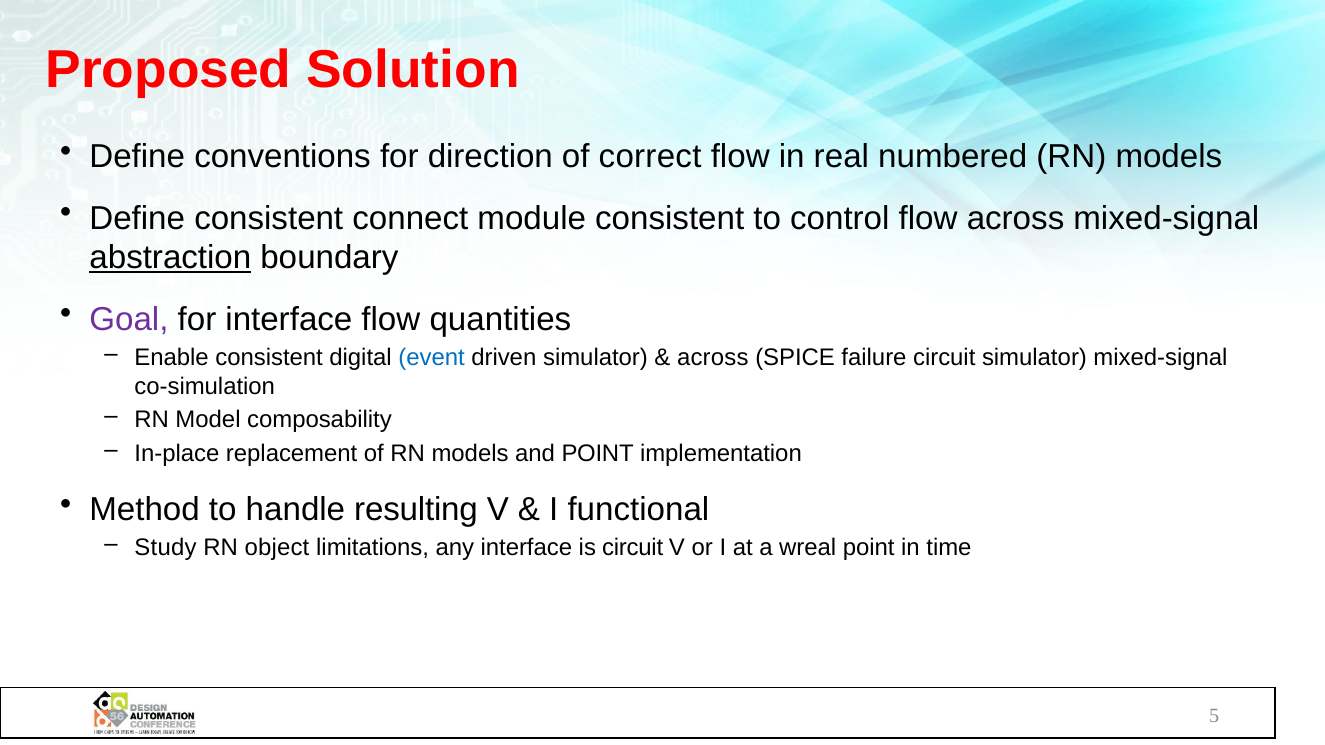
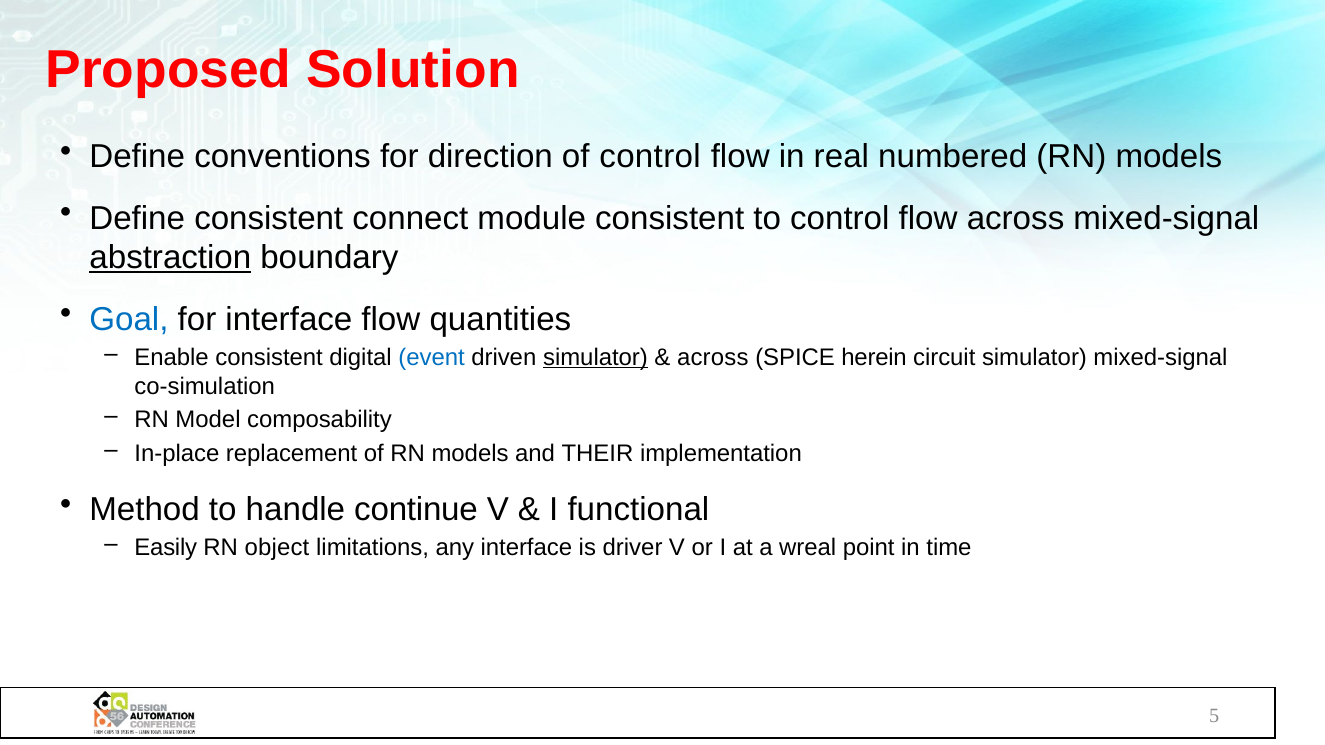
of correct: correct -> control
Goal colour: purple -> blue
simulator at (595, 358) underline: none -> present
failure: failure -> herein
and POINT: POINT -> THEIR
resulting: resulting -> continue
Study: Study -> Easily
is circuit: circuit -> driver
